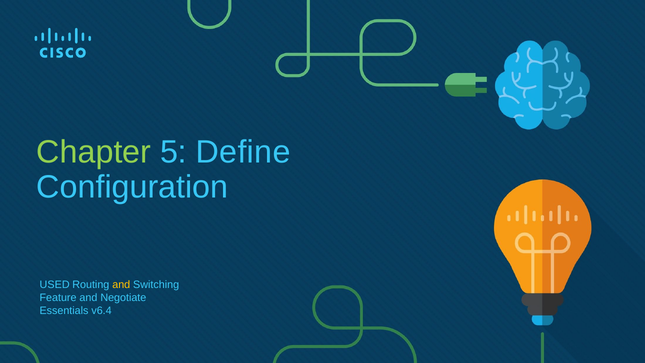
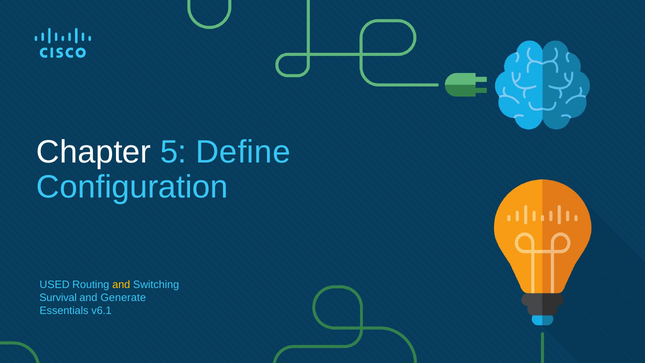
Chapter colour: light green -> white
Feature: Feature -> Survival
Negotiate: Negotiate -> Generate
v6.4: v6.4 -> v6.1
